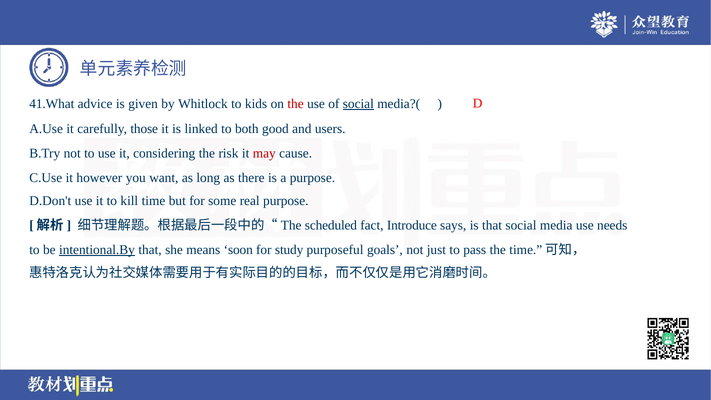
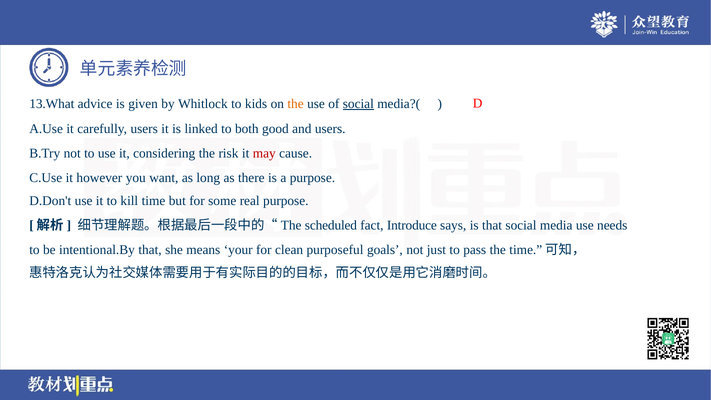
41.What: 41.What -> 13.What
the at (296, 104) colour: red -> orange
carefully those: those -> users
intentional.By underline: present -> none
soon: soon -> your
study: study -> clean
